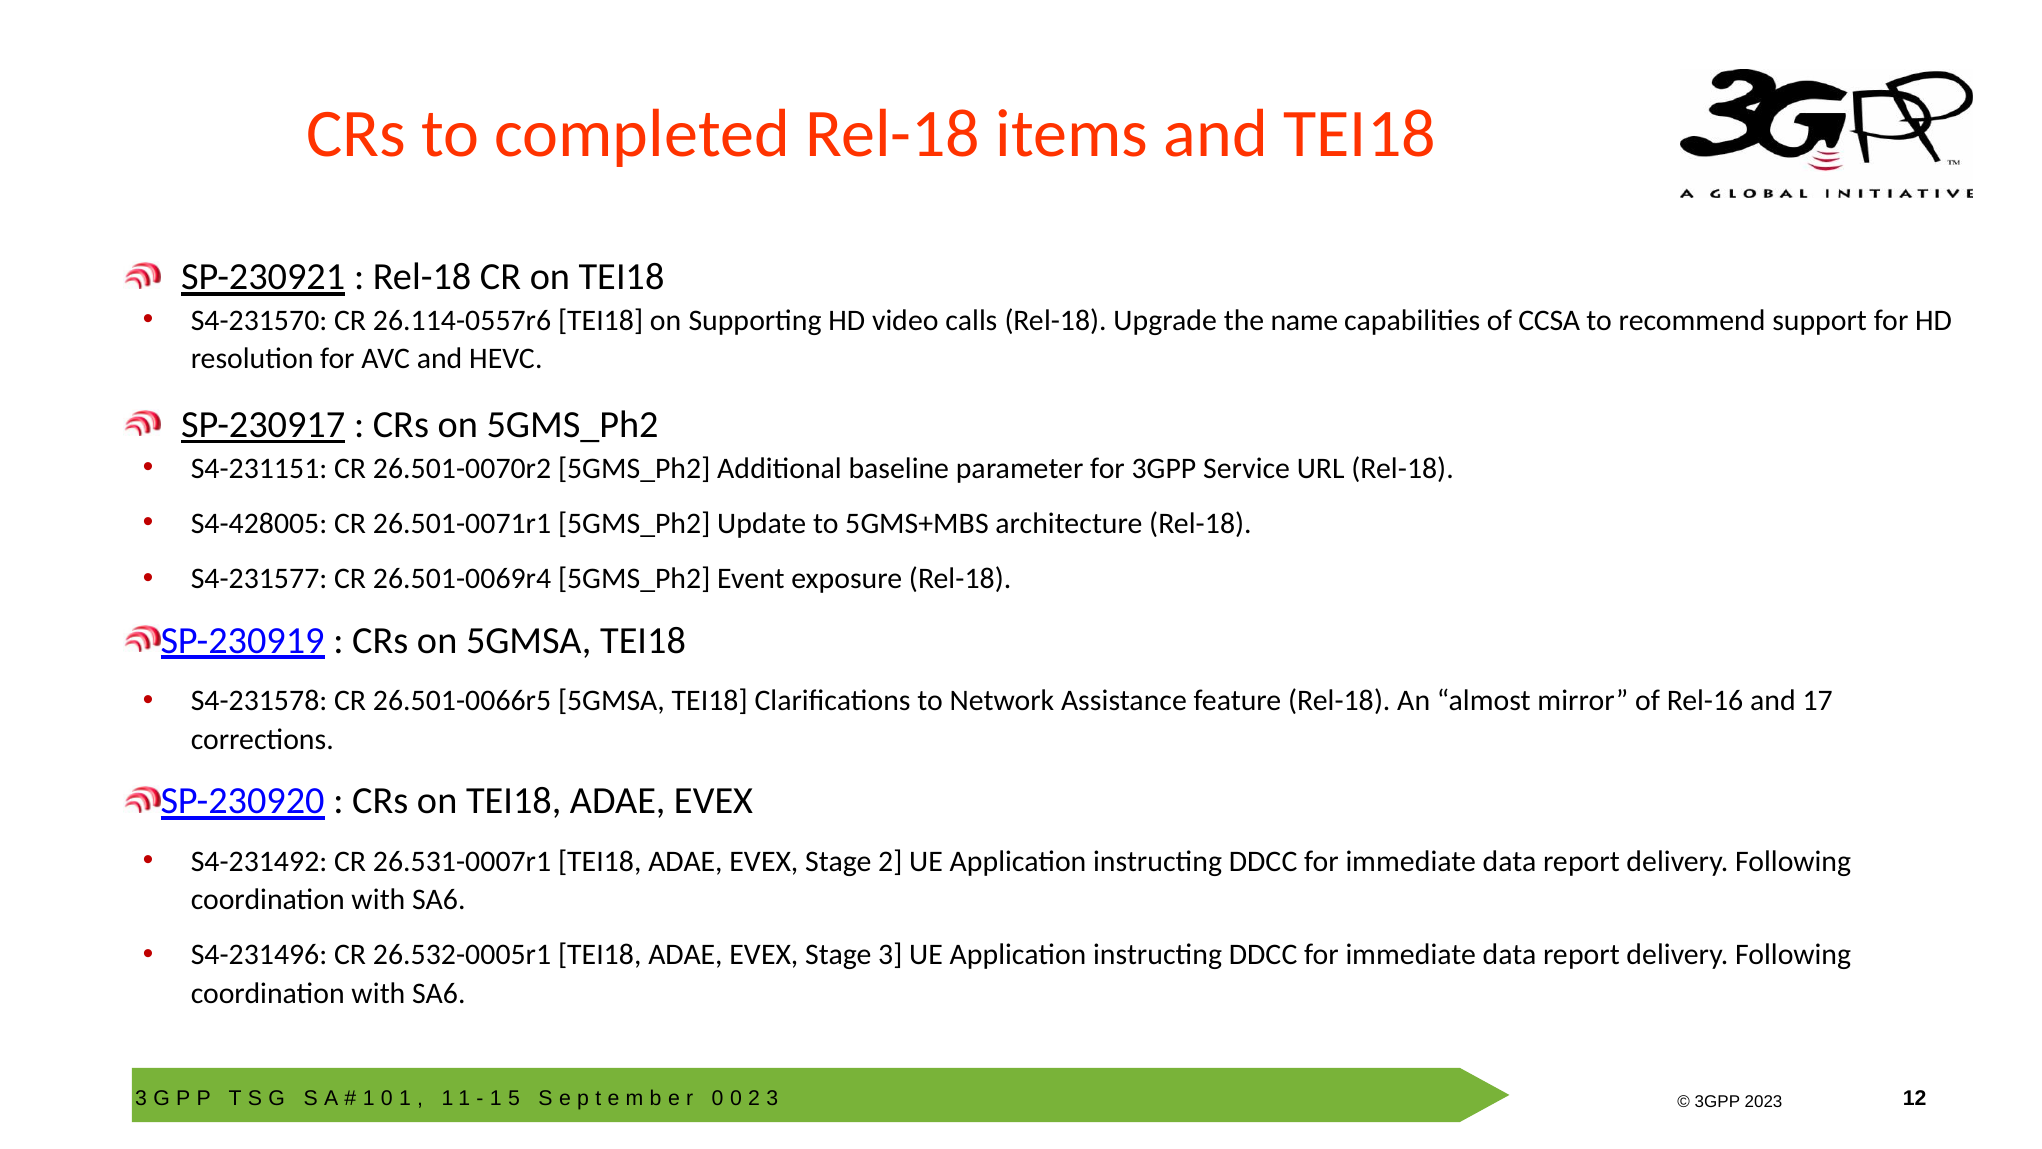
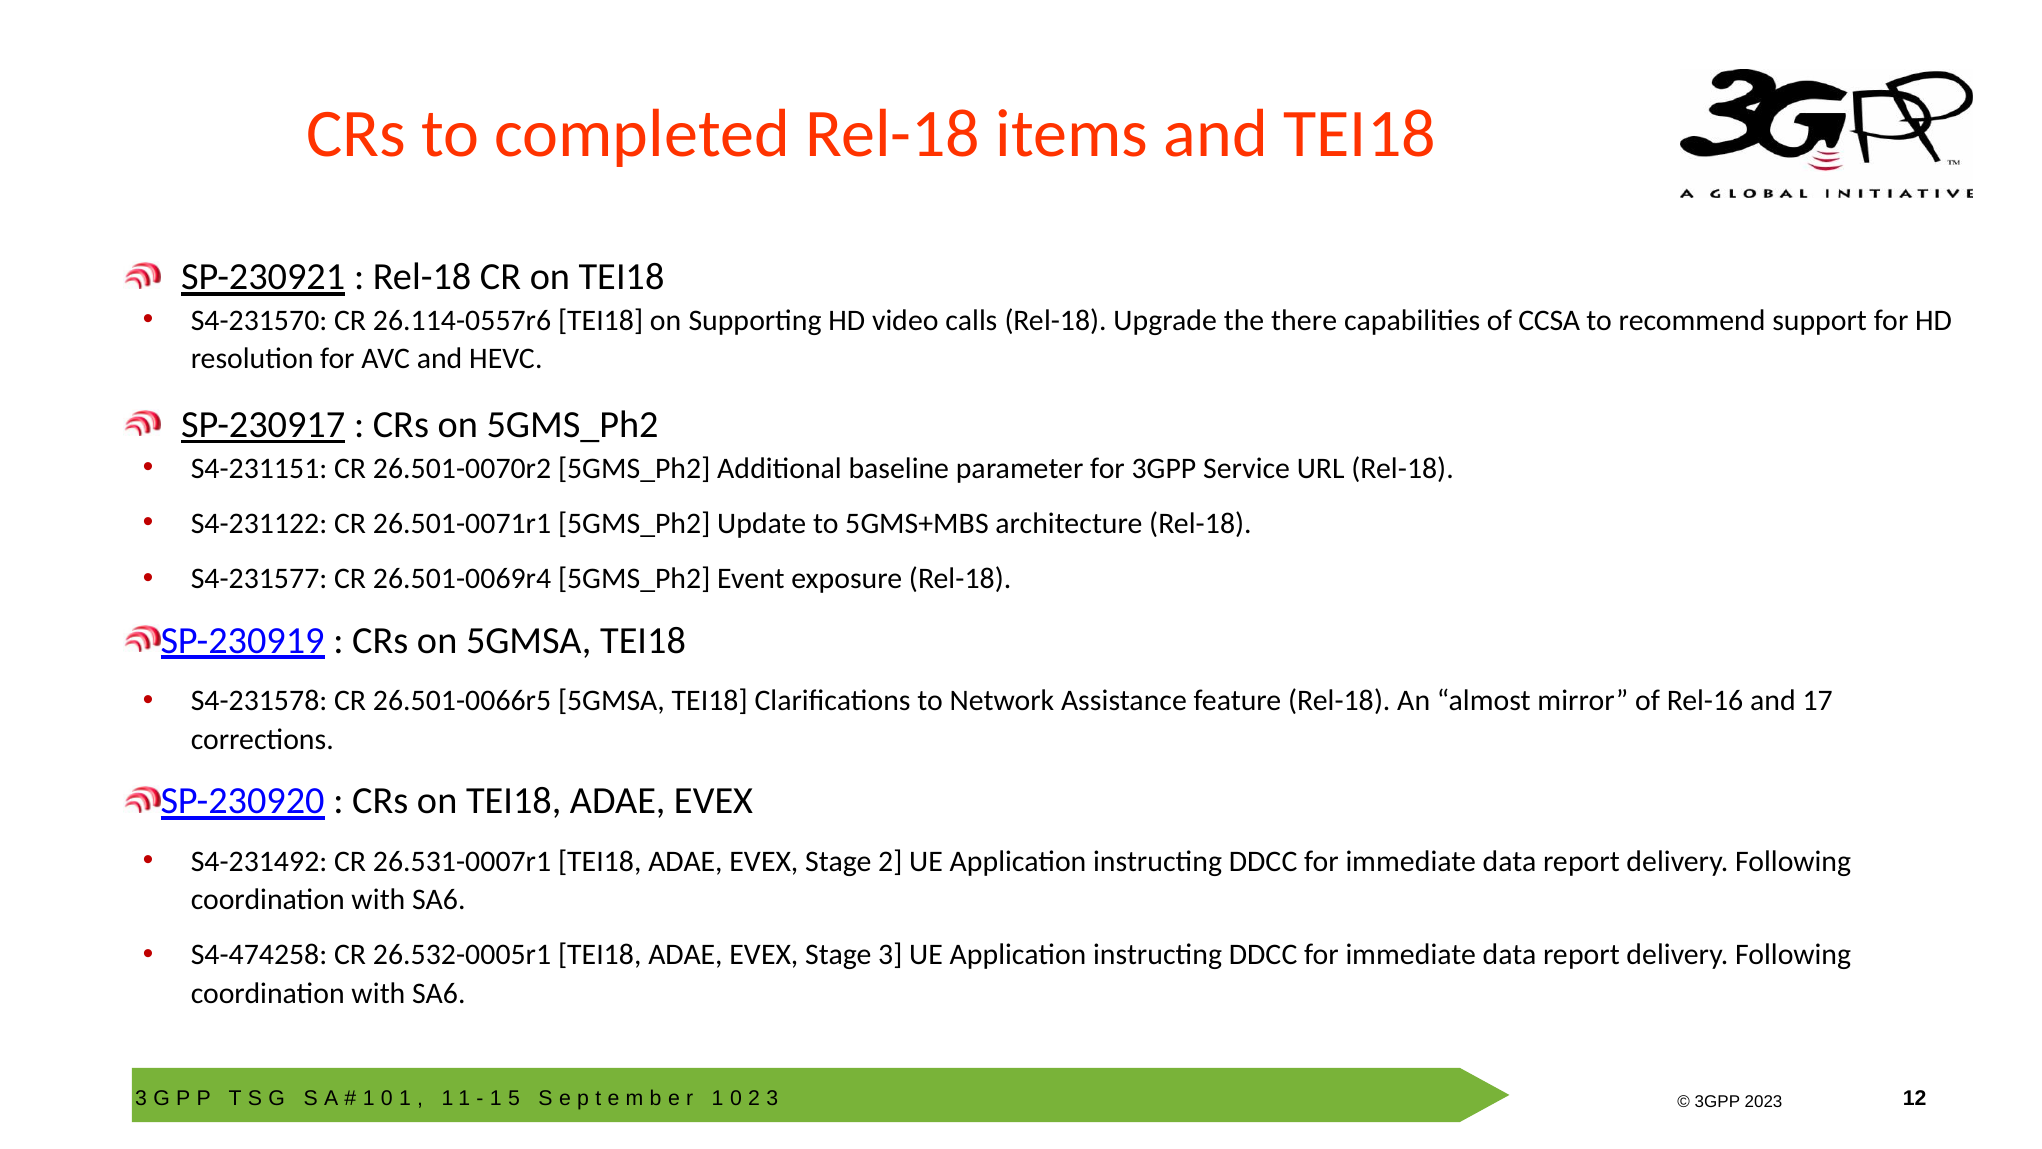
name: name -> there
S4-428005: S4-428005 -> S4-231122
S4-231496: S4-231496 -> S4-474258
0 at (718, 1098): 0 -> 1
